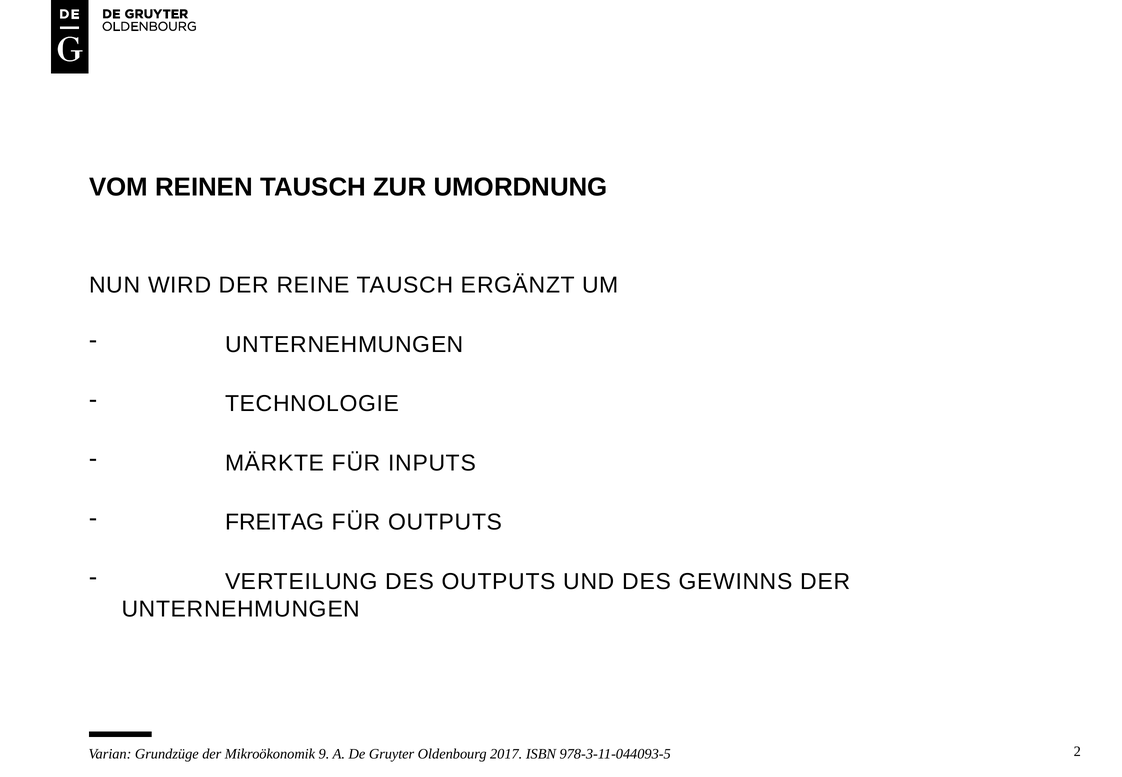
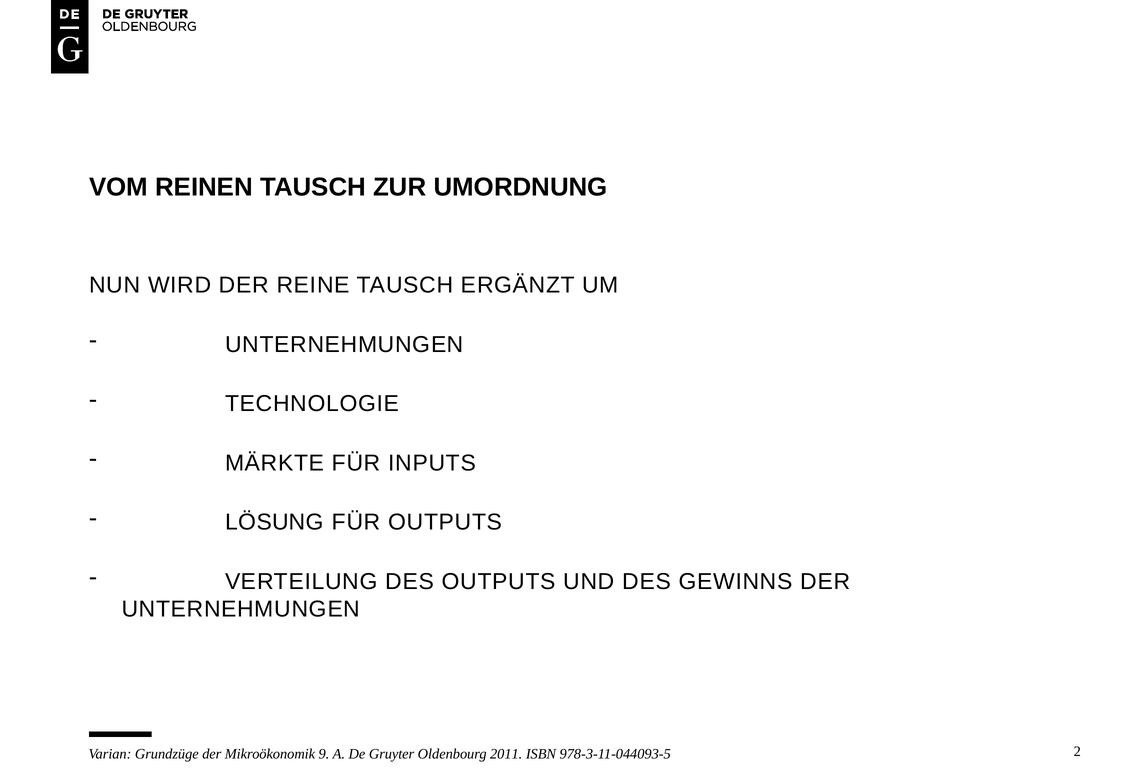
FREITAG: FREITAG -> LÖSUNG
2017: 2017 -> 2011
